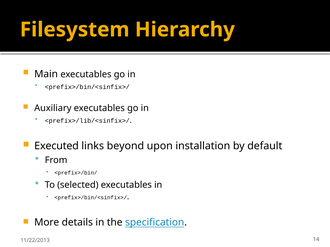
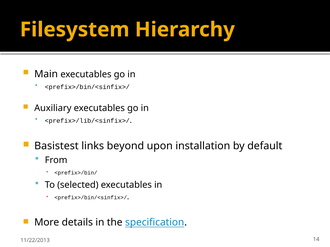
Executed: Executed -> Basistest
